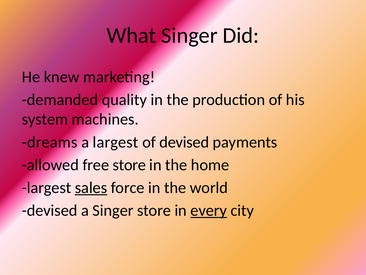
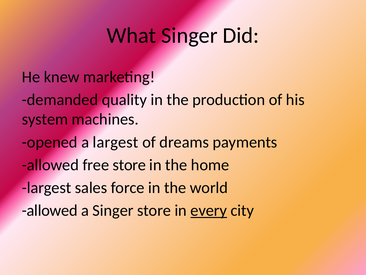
dreams: dreams -> opened
of devised: devised -> dreams
sales underline: present -> none
devised at (50, 210): devised -> allowed
